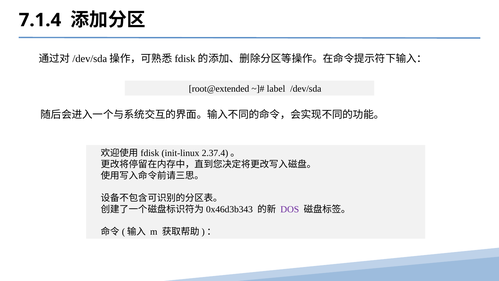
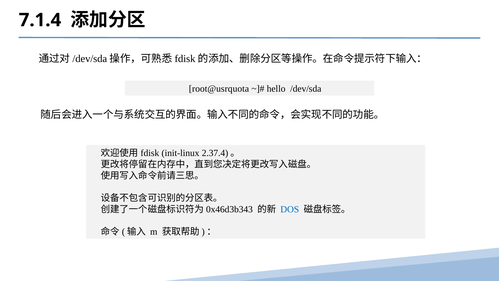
root@extended: root@extended -> root@usrquota
label: label -> hello
DOS colour: purple -> blue
